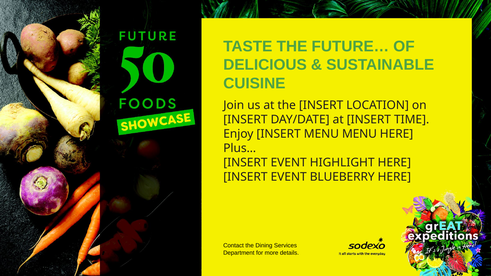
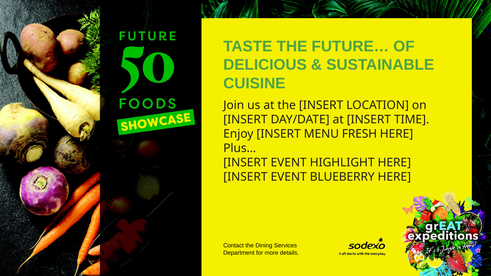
MENU MENU: MENU -> FRESH
